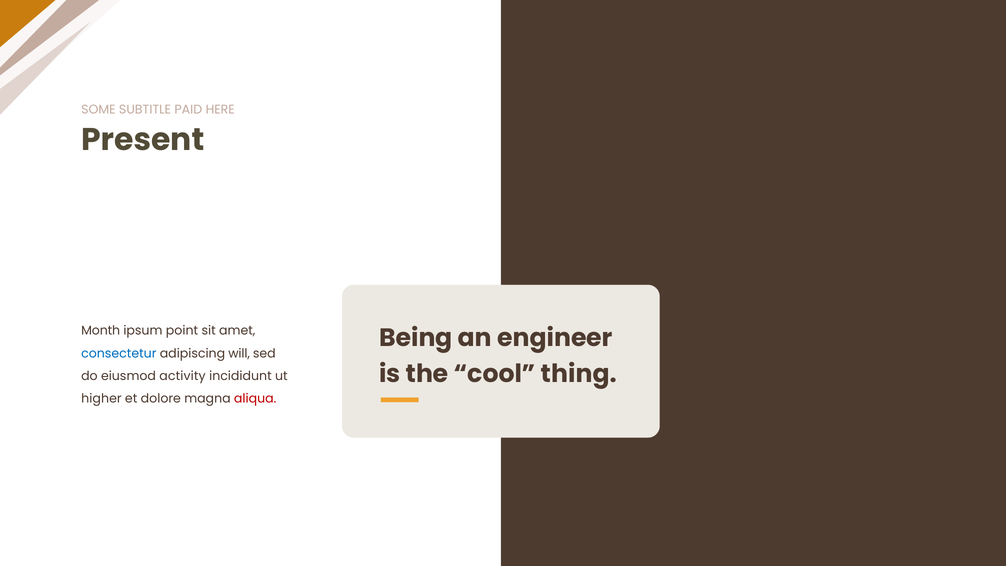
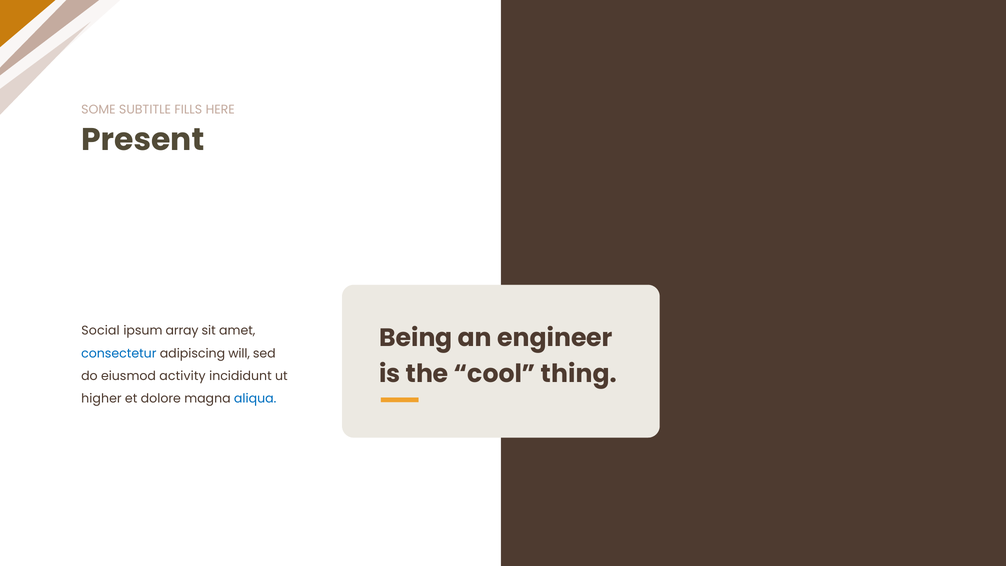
PAID: PAID -> FILLS
Month: Month -> Social
point: point -> array
aliqua colour: red -> blue
